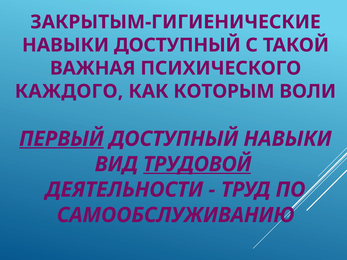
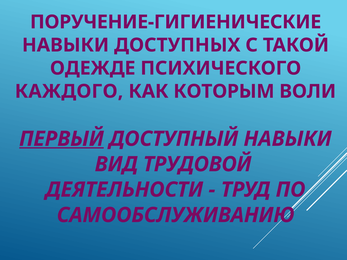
ЗАКРЫТЫМ-ГИГИЕНИЧЕСКИЕ: ЗАКРЫТЫМ-ГИГИЕНИЧЕСКИЕ -> ПОРУЧЕНИЕ-ГИГИЕНИЧЕСКИЕ
НАВЫКИ ДОСТУПНЫЙ: ДОСТУПНЫЙ -> ДОСТУПНЫХ
ВАЖНАЯ: ВАЖНАЯ -> ОДЕЖДЕ
ТРУДОВОЙ underline: present -> none
